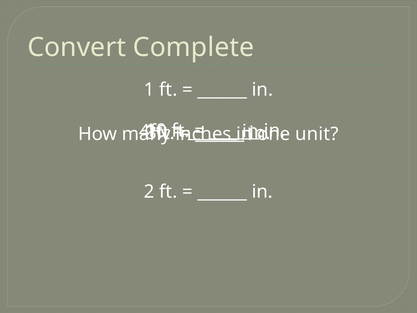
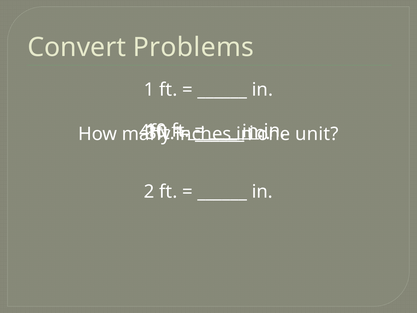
Complete: Complete -> Problems
